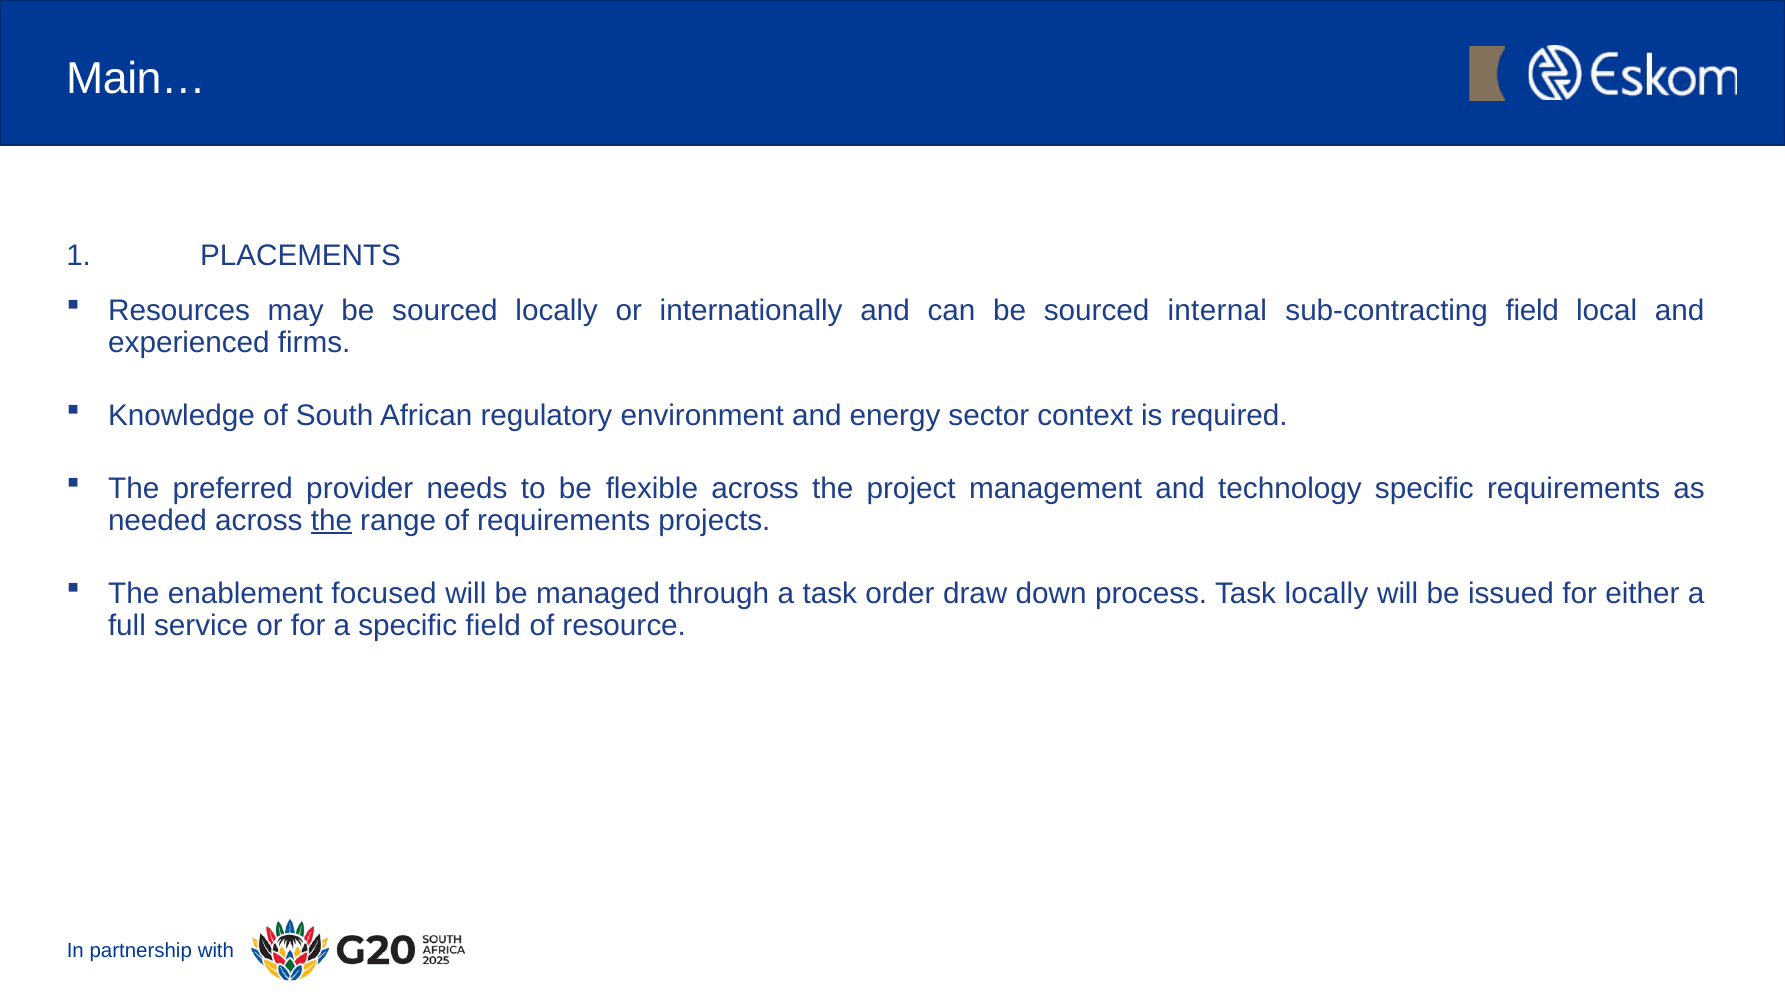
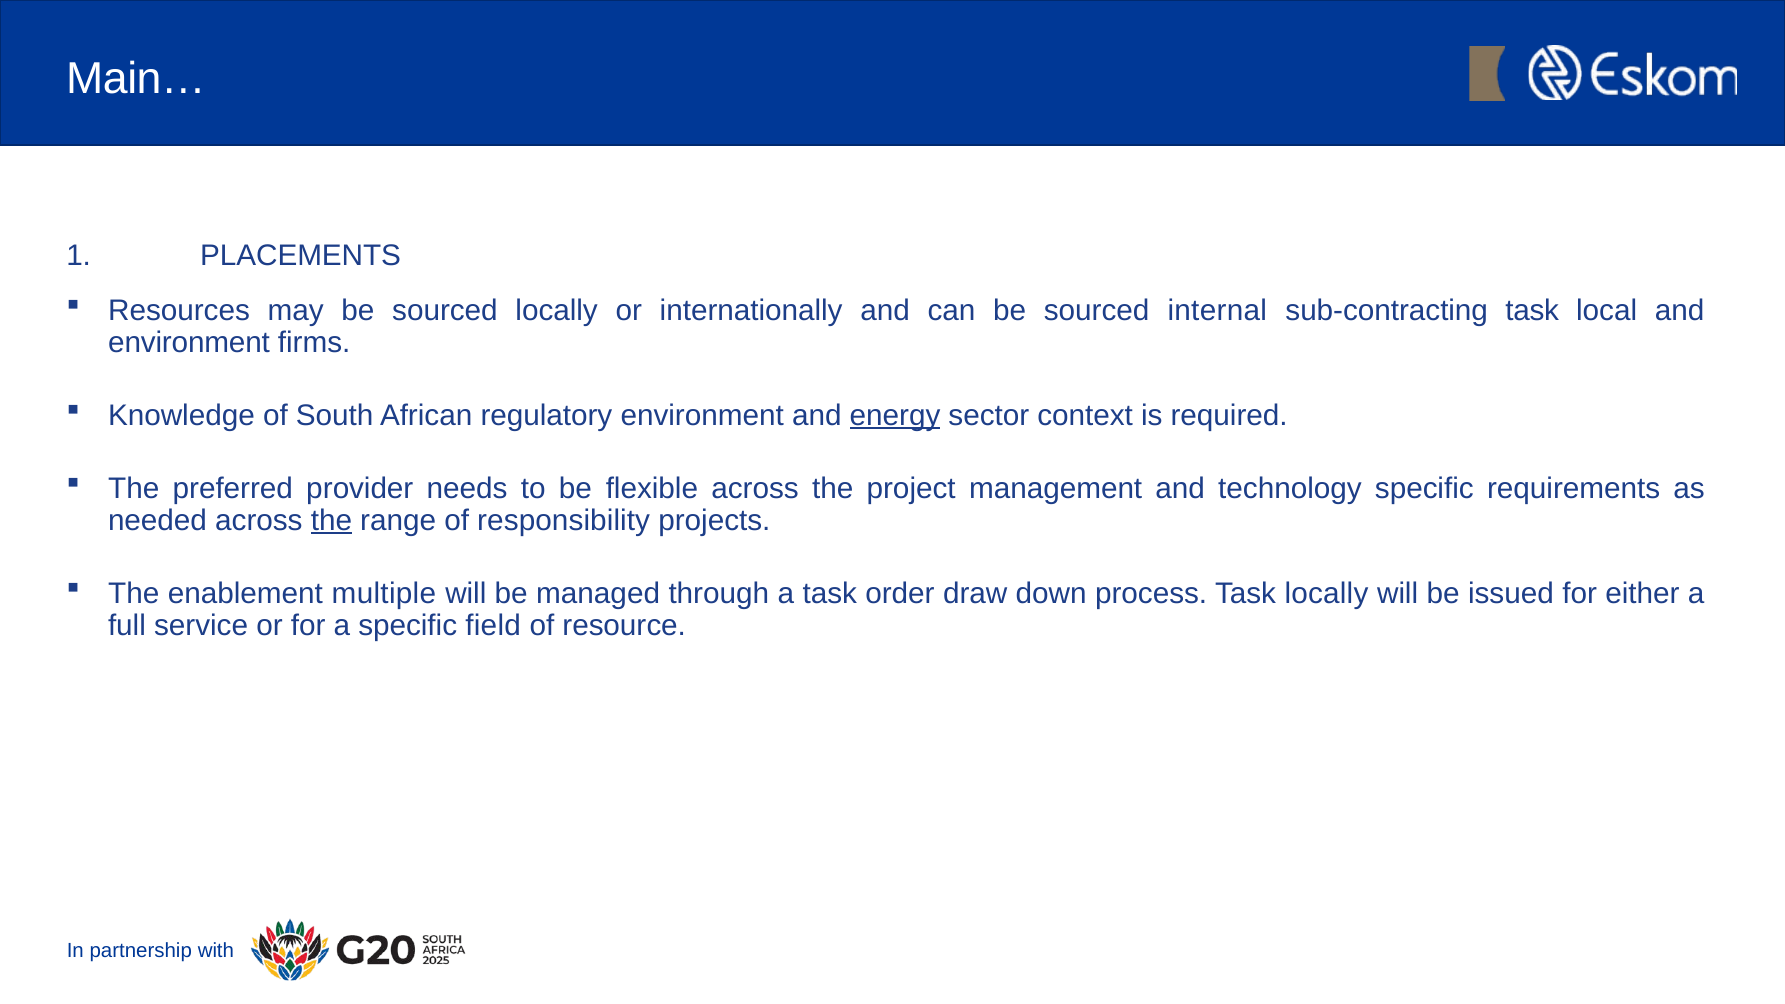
sub-contracting field: field -> task
experienced at (189, 342): experienced -> environment
energy underline: none -> present
of requirements: requirements -> responsibility
focused: focused -> multiple
